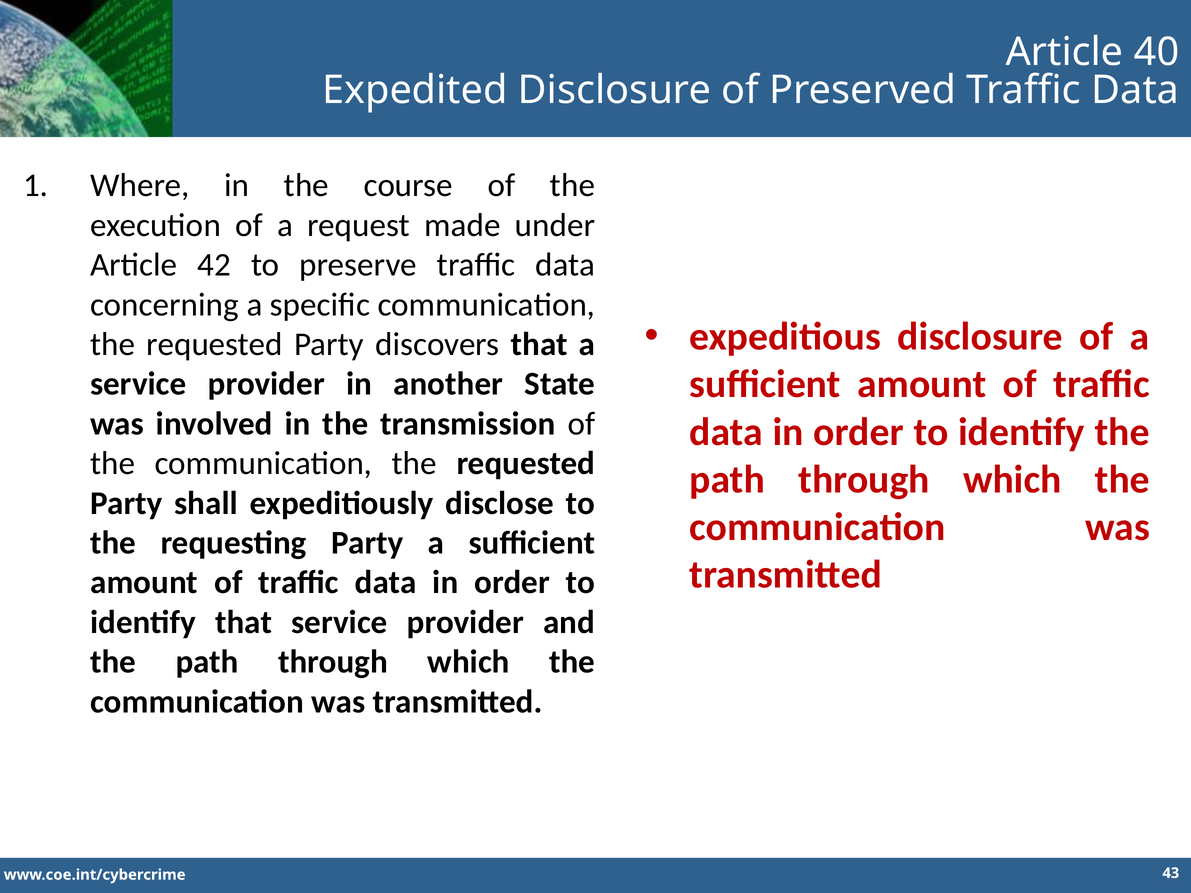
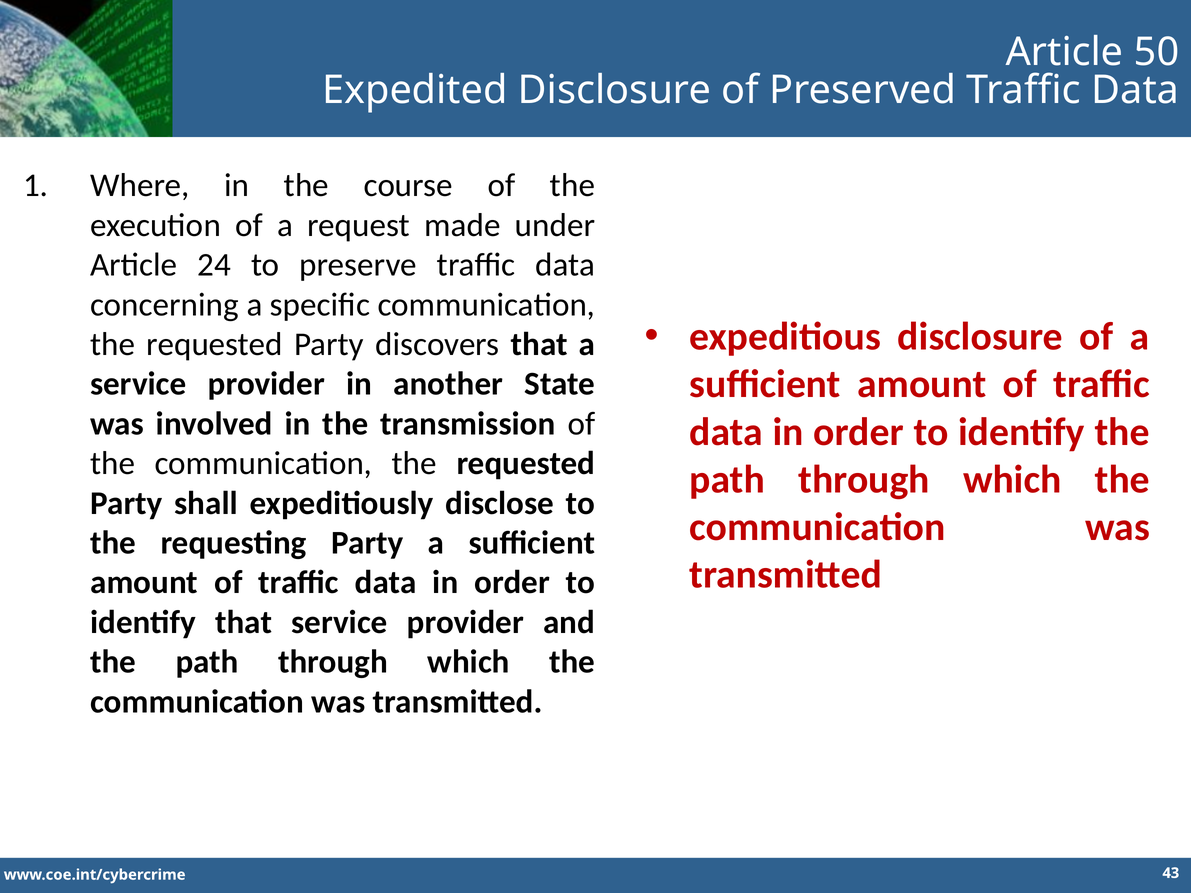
40: 40 -> 50
42: 42 -> 24
